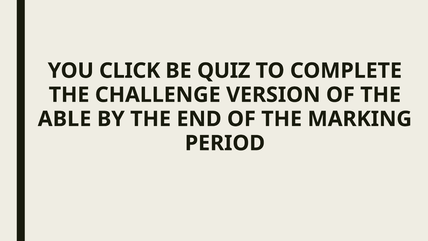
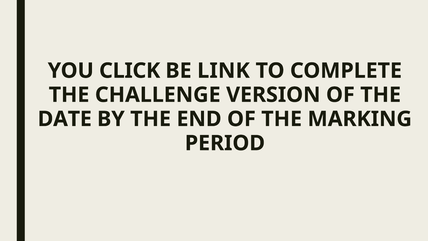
QUIZ: QUIZ -> LINK
ABLE: ABLE -> DATE
